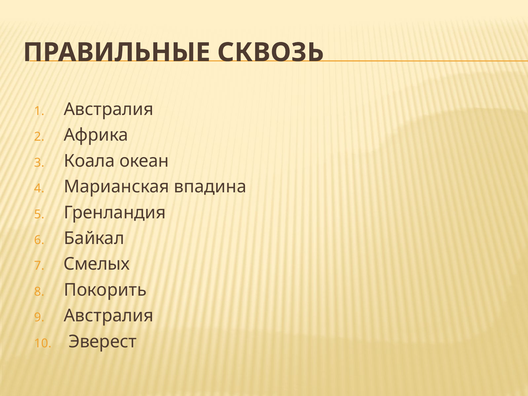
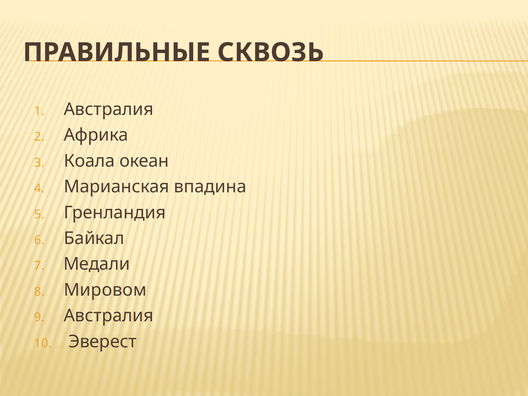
Смелых: Смелых -> Медали
Покорить: Покорить -> Мировом
